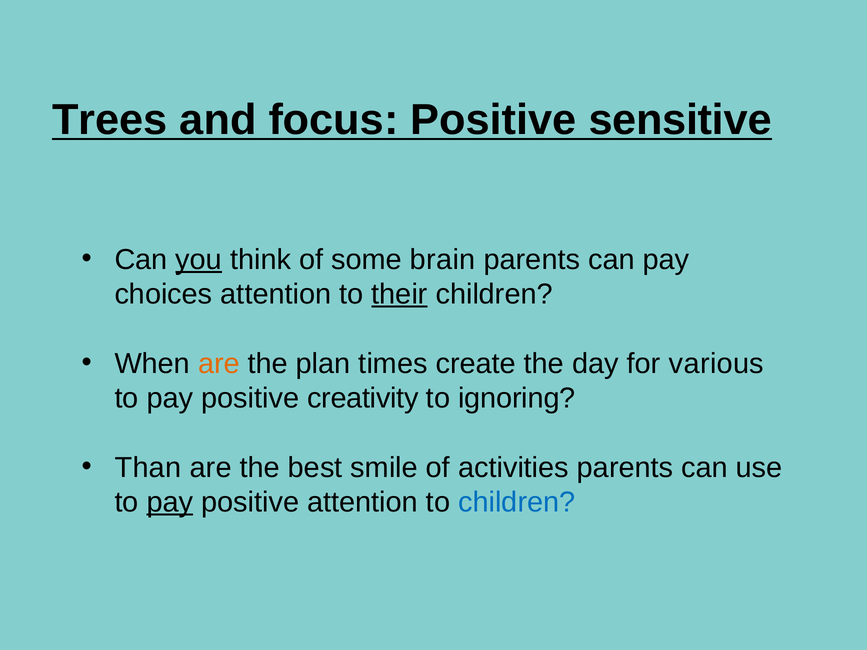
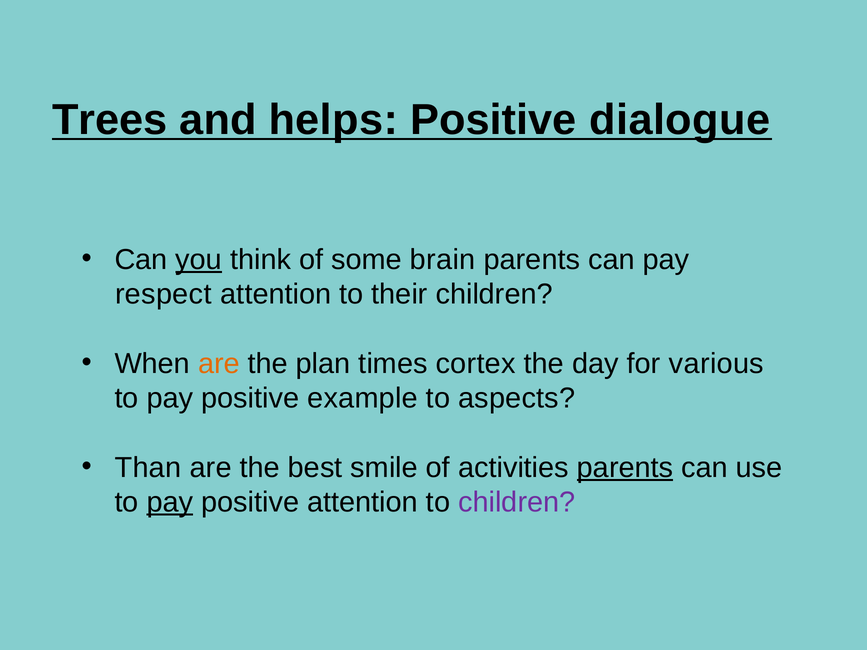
focus: focus -> helps
sensitive: sensitive -> dialogue
choices: choices -> respect
their underline: present -> none
create: create -> cortex
creativity: creativity -> example
ignoring: ignoring -> aspects
parents at (625, 468) underline: none -> present
children at (517, 502) colour: blue -> purple
